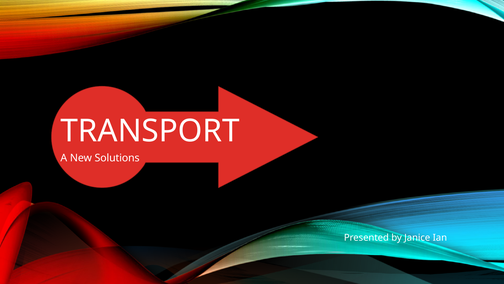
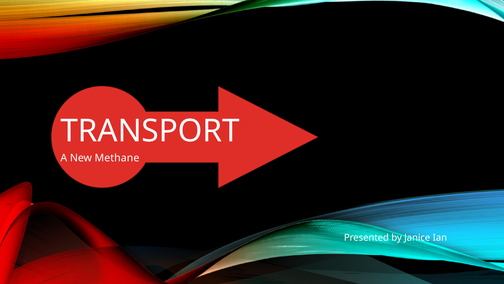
Solutions: Solutions -> Methane
